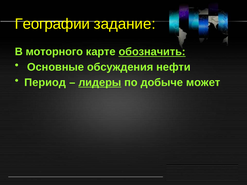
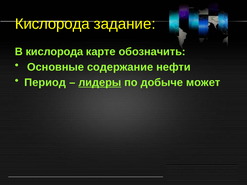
Географии at (52, 24): Географии -> Кислорода
В моторного: моторного -> кислорода
обозначить underline: present -> none
обсуждения: обсуждения -> содержание
